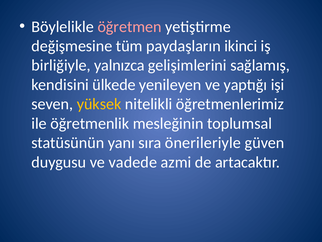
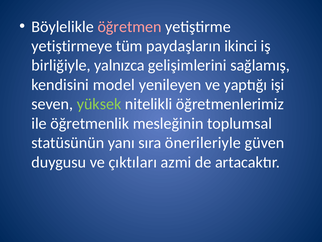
değişmesine: değişmesine -> yetiştirmeye
ülkede: ülkede -> model
yüksek colour: yellow -> light green
vadede: vadede -> çıktıları
